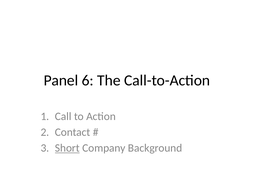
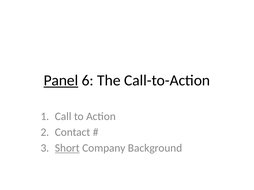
Panel underline: none -> present
